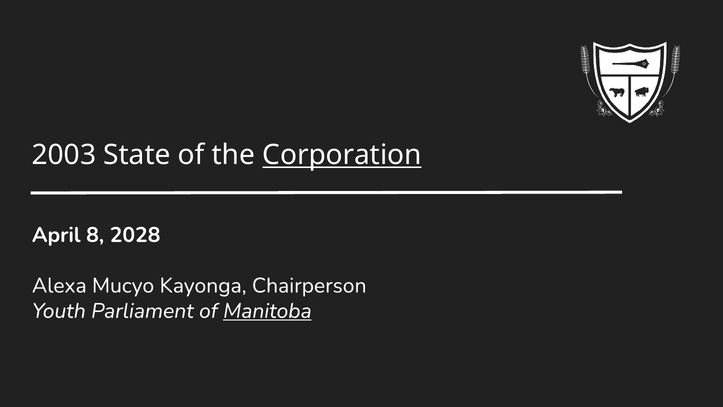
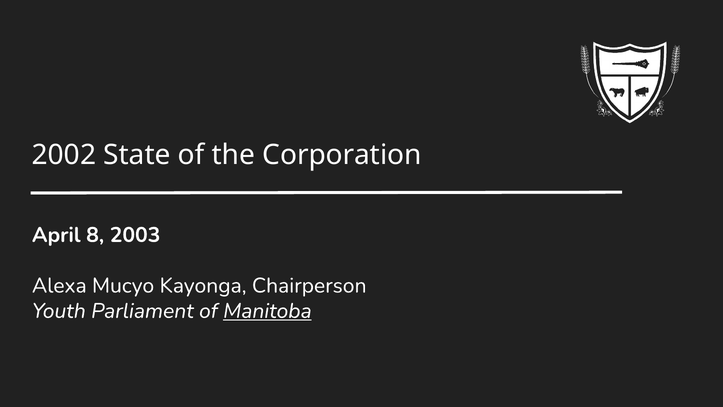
2003: 2003 -> 2002
Corporation underline: present -> none
2028: 2028 -> 2003
